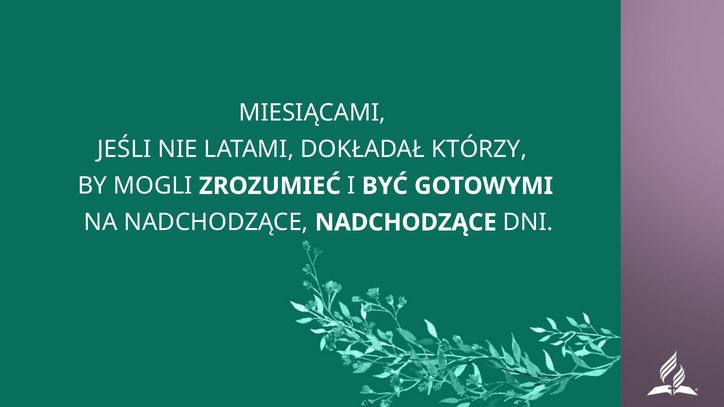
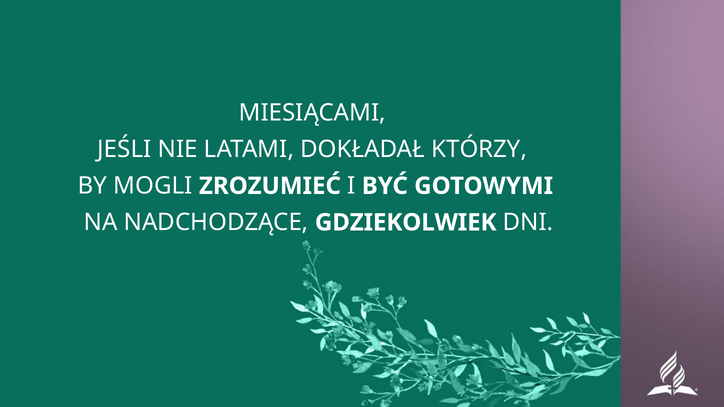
NADCHODZĄCE NADCHODZĄCE: NADCHODZĄCE -> GDZIEKOLWIEK
